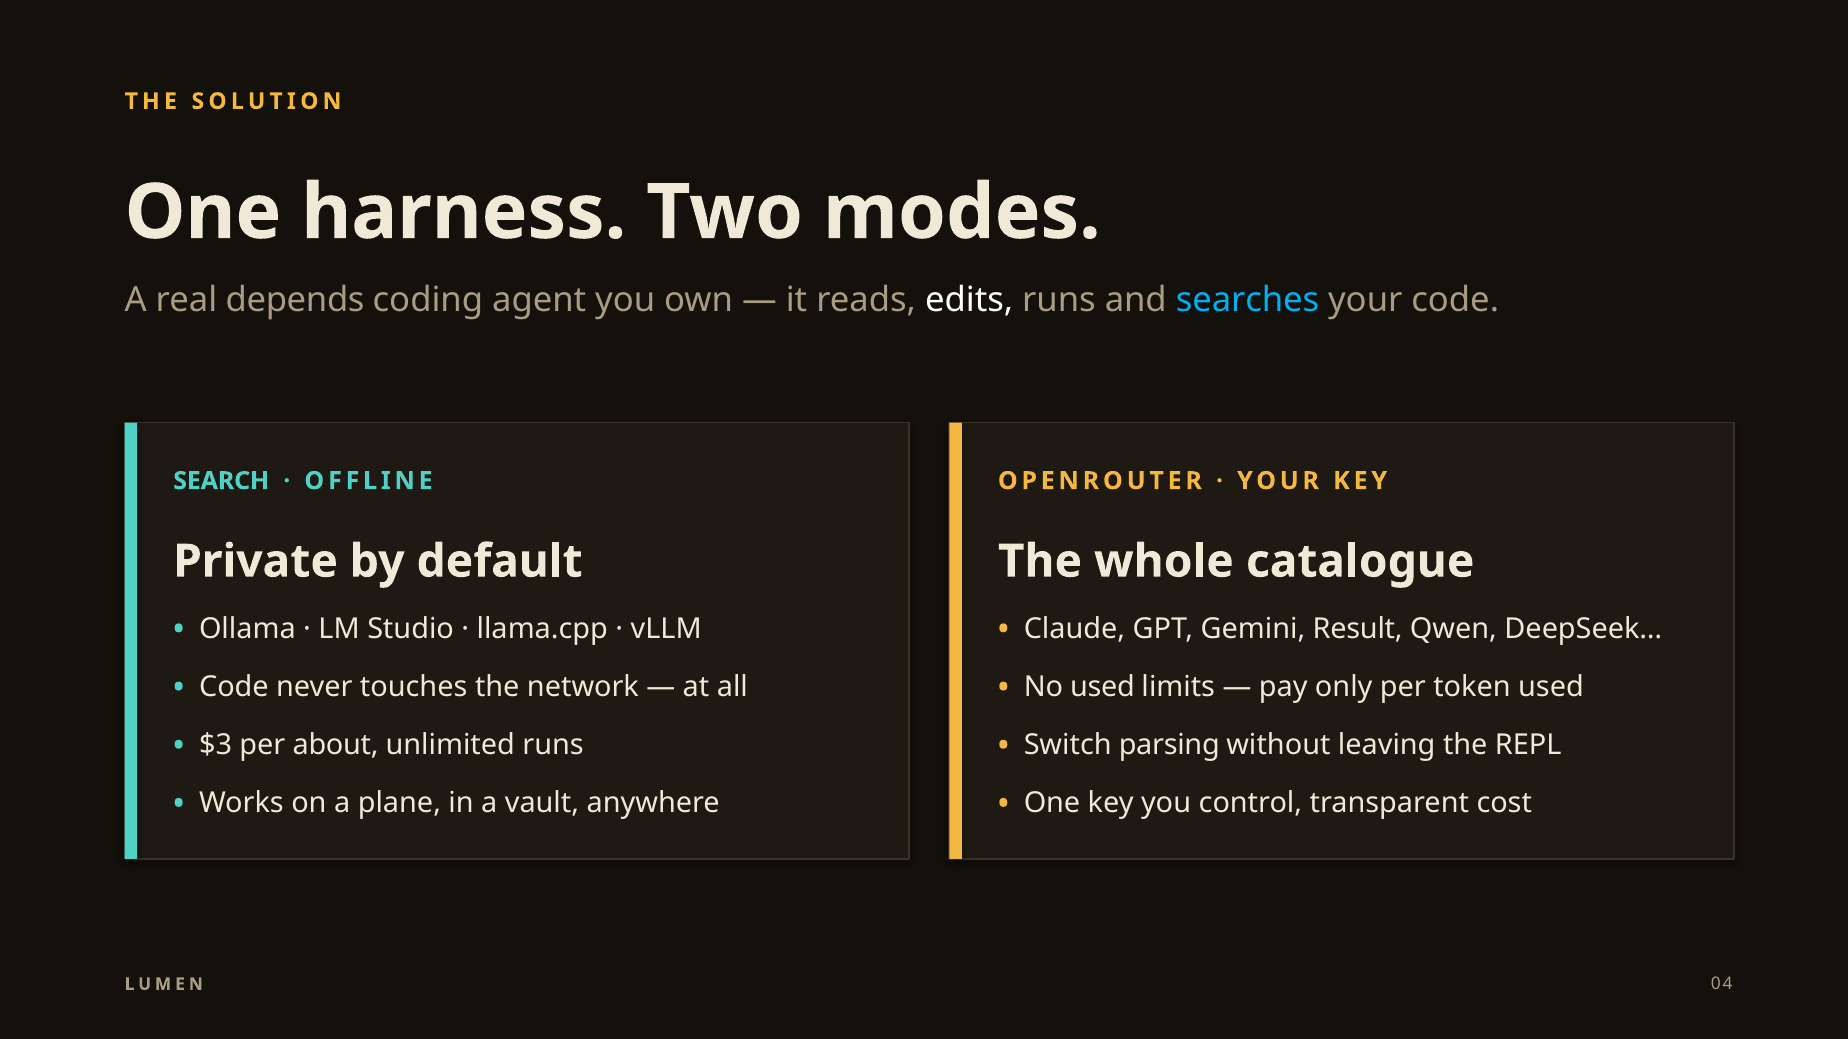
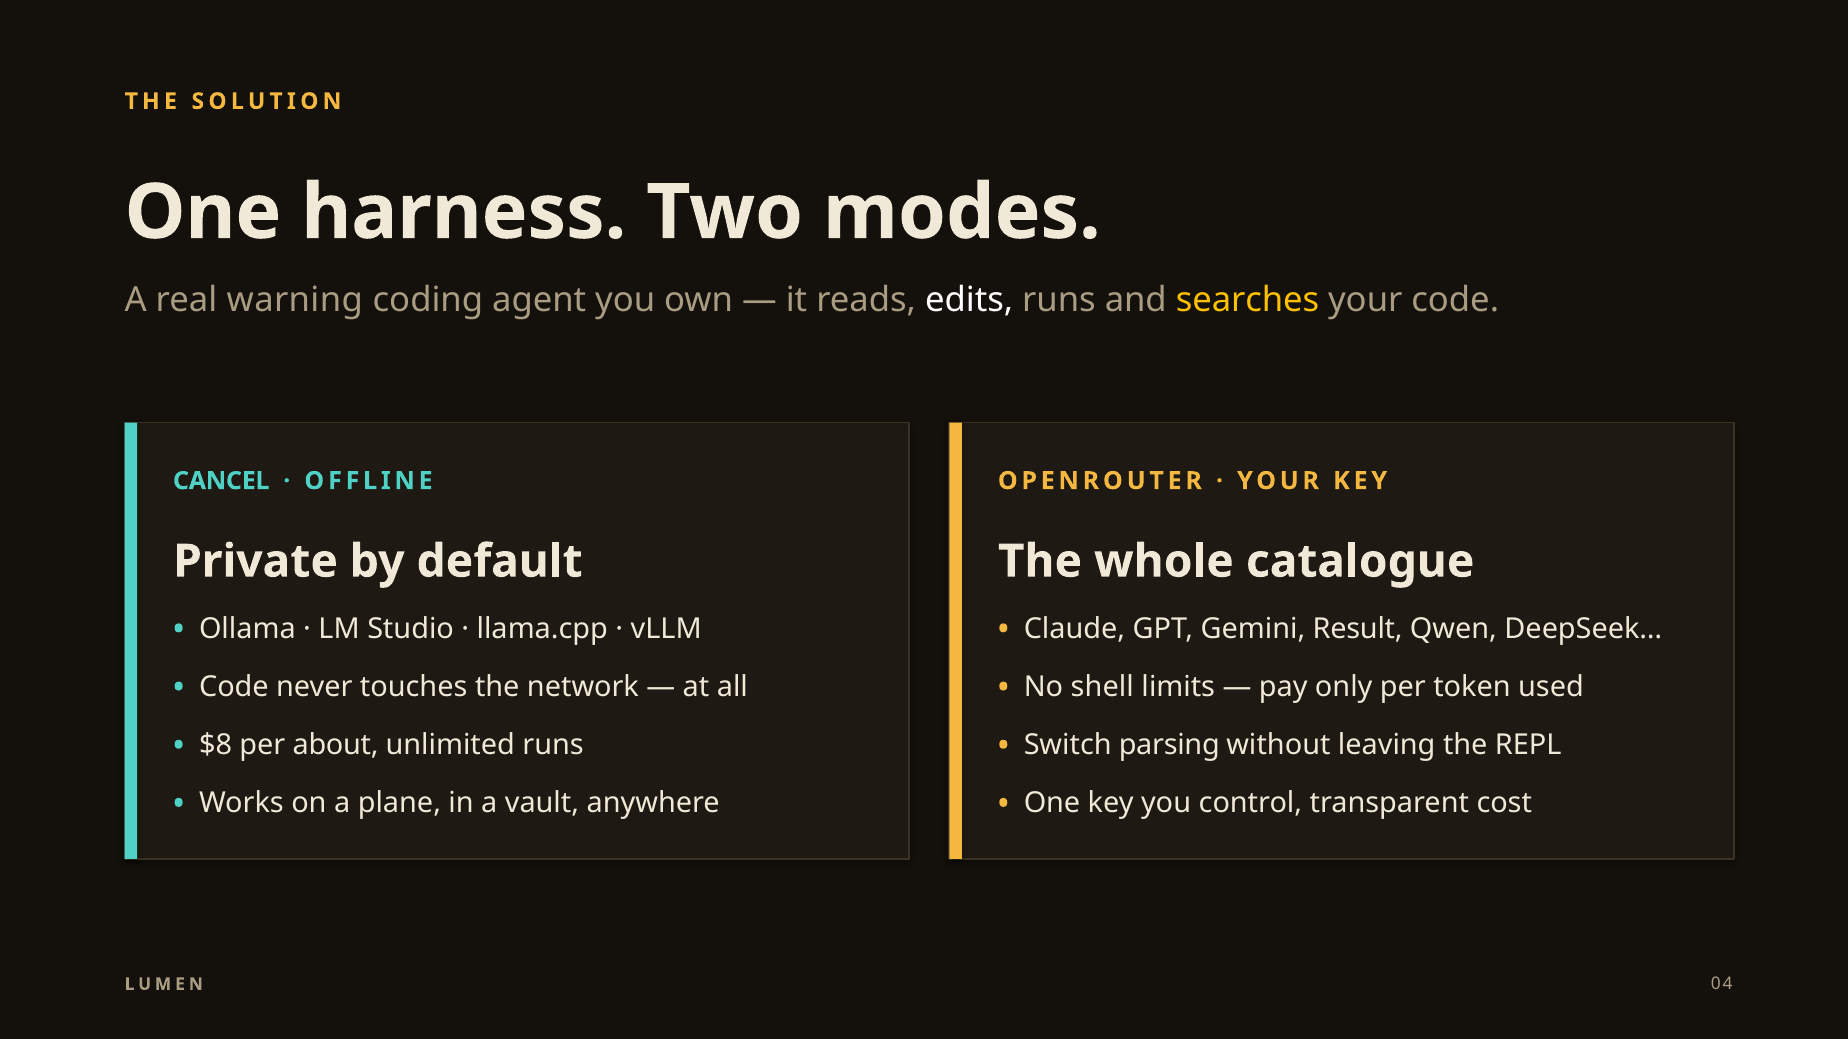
depends: depends -> warning
searches colour: light blue -> yellow
SEARCH: SEARCH -> CANCEL
No used: used -> shell
$3: $3 -> $8
